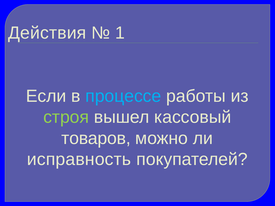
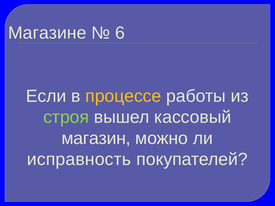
Действия: Действия -> Магазине
1: 1 -> 6
процессе colour: light blue -> yellow
товаров: товаров -> магазин
